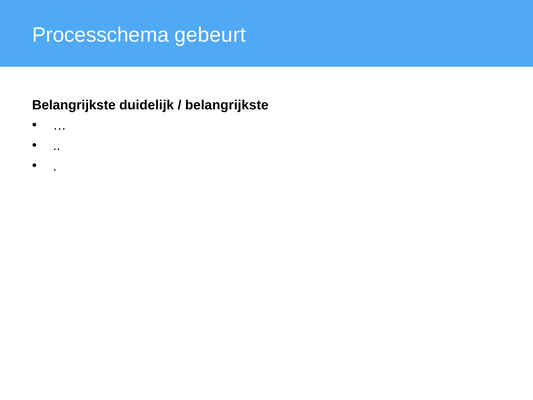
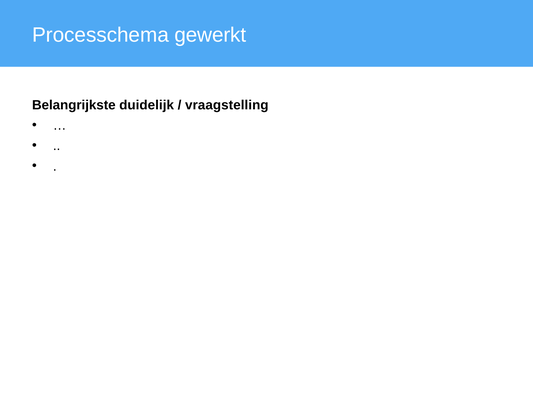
gebeurt: gebeurt -> gewerkt
belangrijkste at (227, 105): belangrijkste -> vraagstelling
